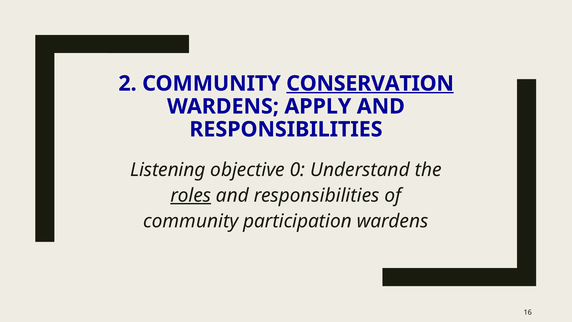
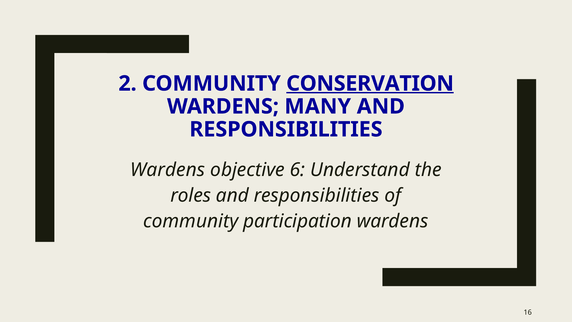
APPLY: APPLY -> MANY
Listening at (168, 170): Listening -> Wardens
0: 0 -> 6
roles underline: present -> none
